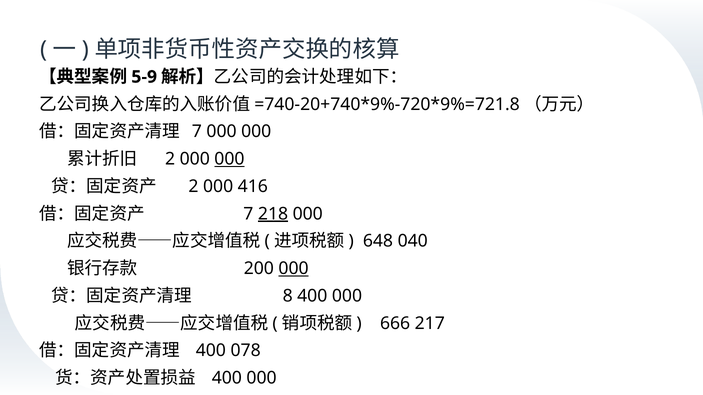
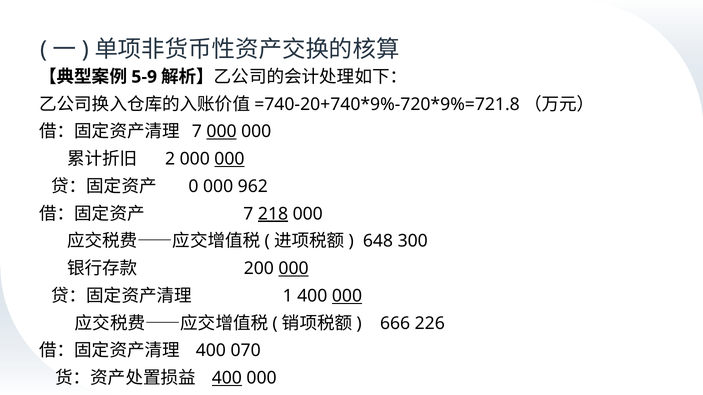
000 at (222, 132) underline: none -> present
2 at (193, 187): 2 -> 0
416: 416 -> 962
040: 040 -> 300
8: 8 -> 1
000 at (347, 296) underline: none -> present
217: 217 -> 226
078: 078 -> 070
400 at (227, 378) underline: none -> present
